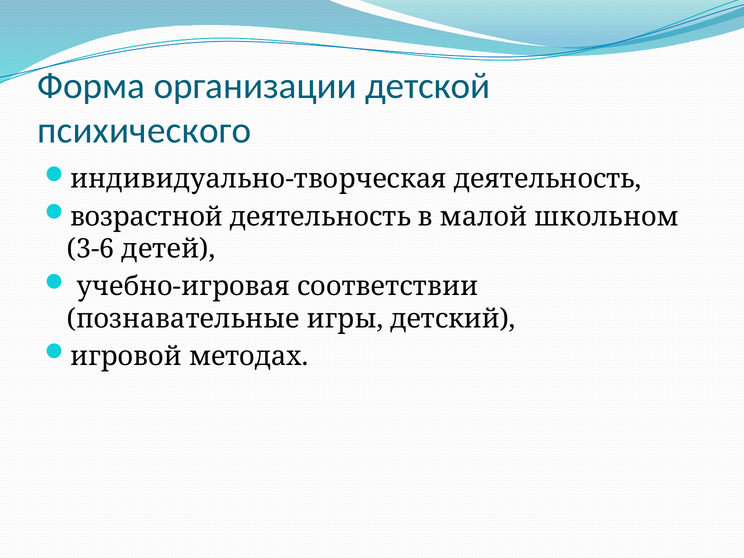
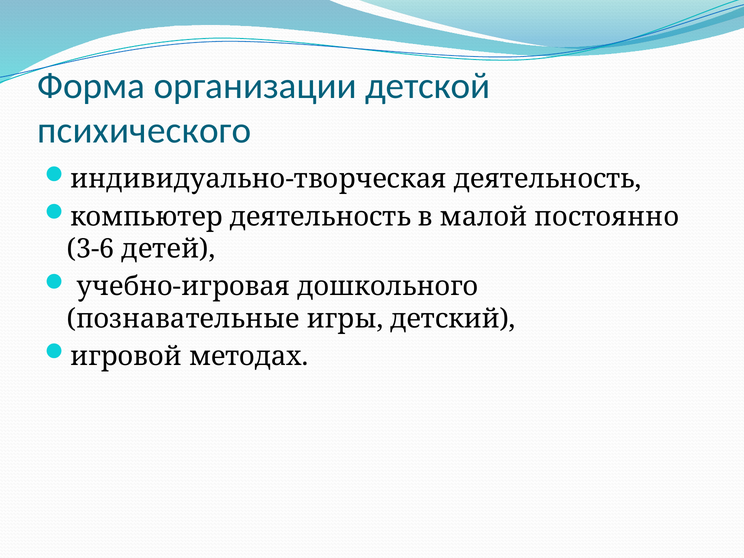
возрастной: возрастной -> компьютер
школьном: школьном -> постоянно
соответствии: соответствии -> дошкольного
